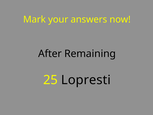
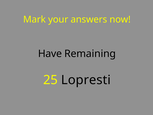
After: After -> Have
